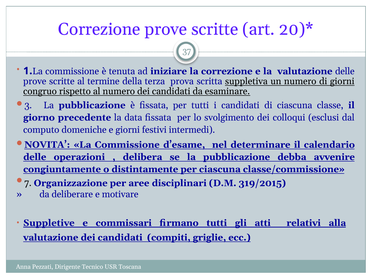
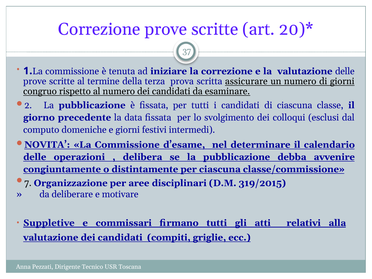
suppletiva: suppletiva -> assicurare
3: 3 -> 2
